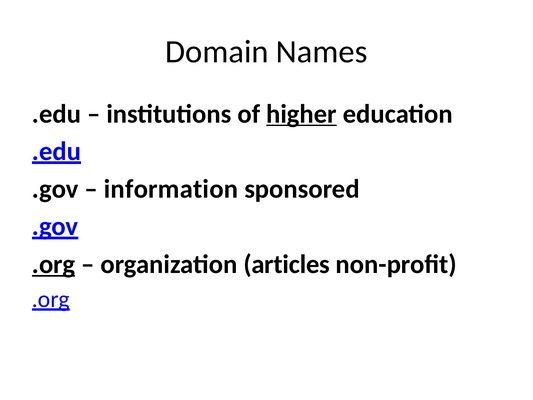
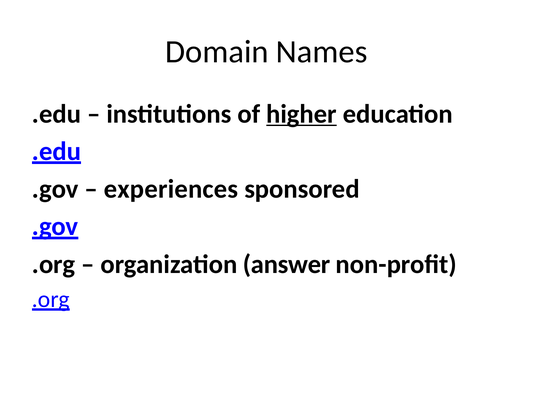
information: information -> experiences
.org at (54, 264) underline: present -> none
articles: articles -> answer
